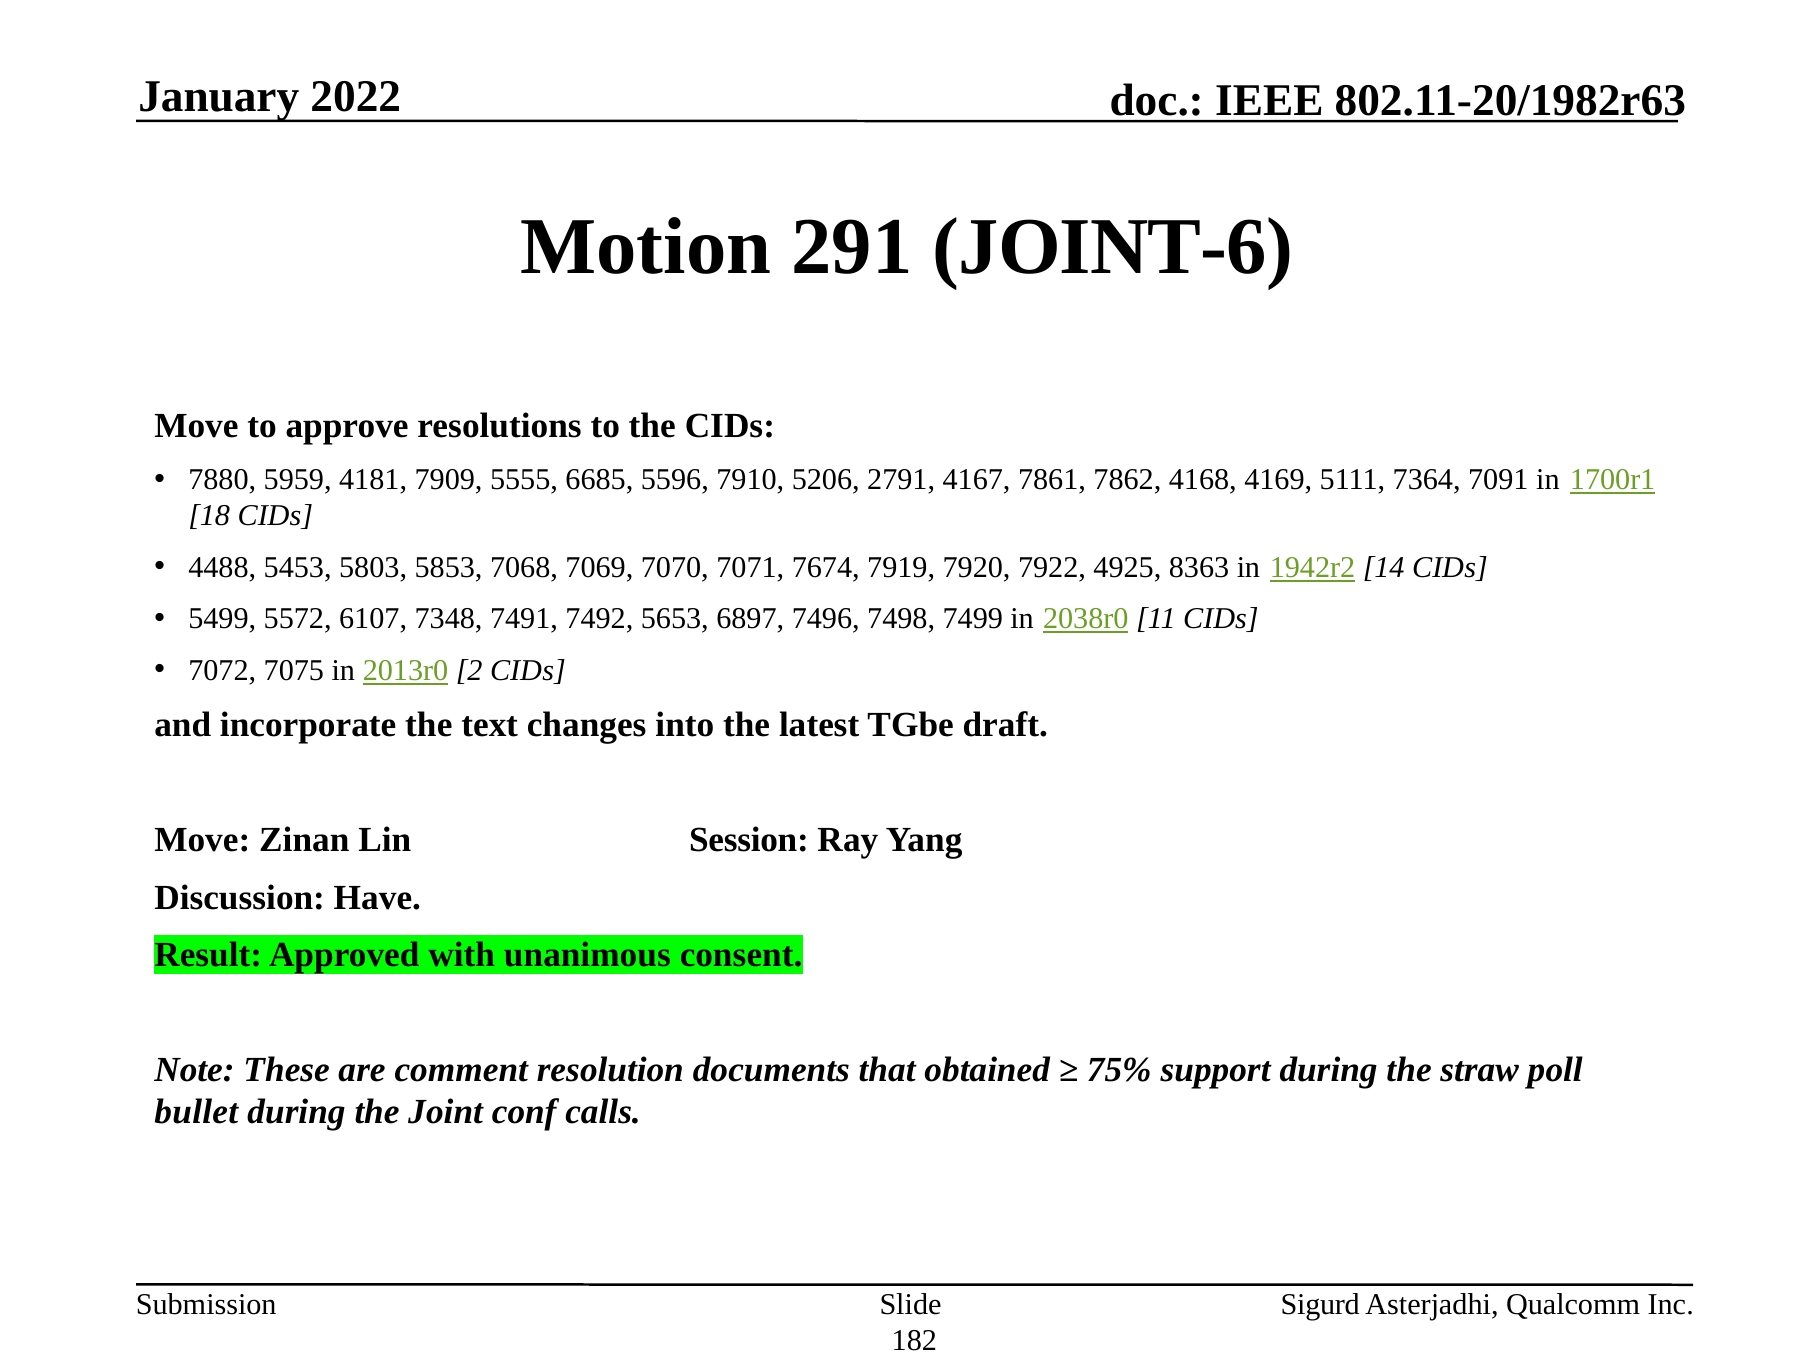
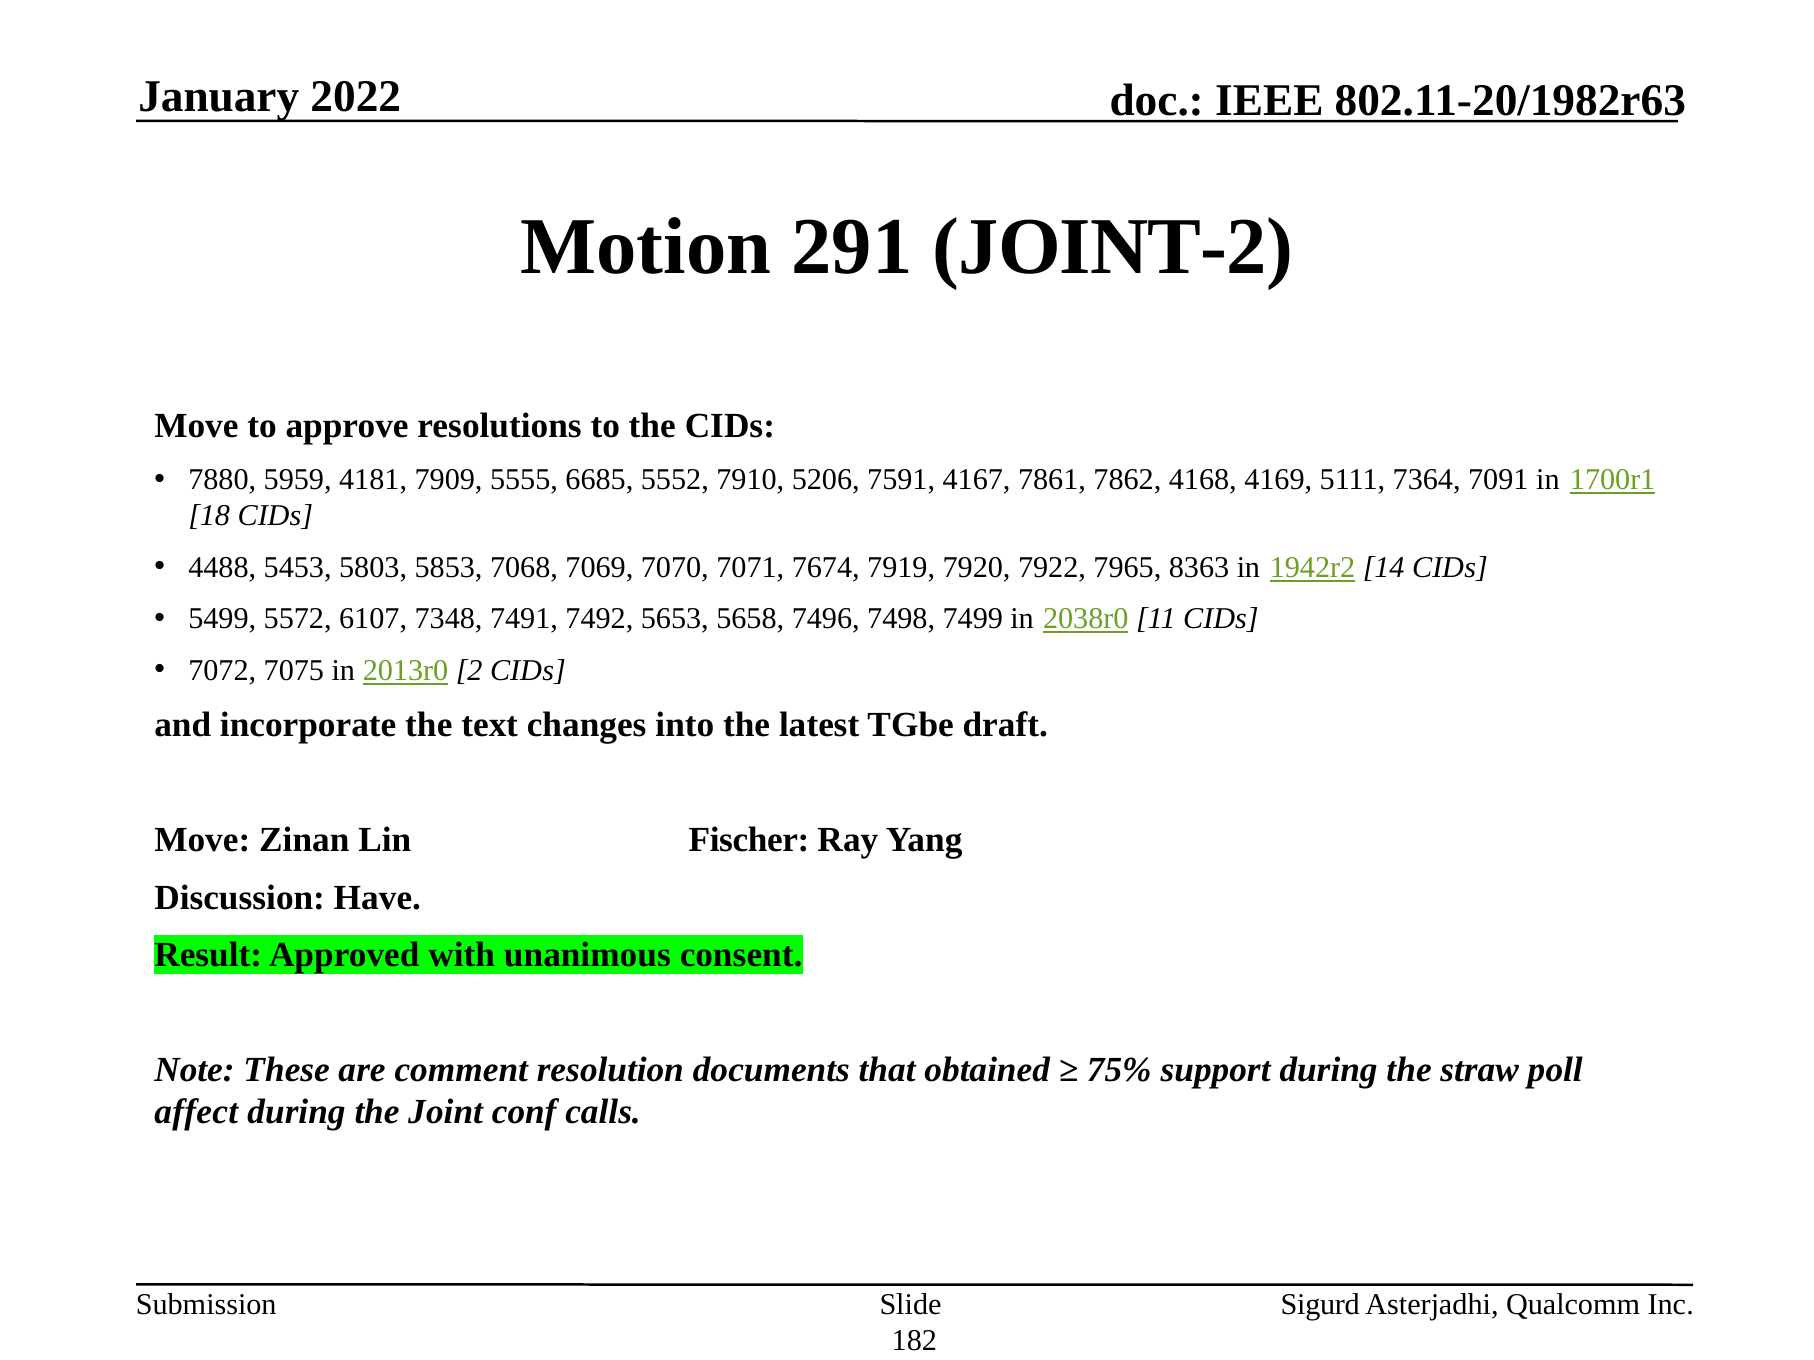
JOINT-6: JOINT-6 -> JOINT-2
5596: 5596 -> 5552
2791: 2791 -> 7591
4925: 4925 -> 7965
6897: 6897 -> 5658
Session: Session -> Fischer
bullet: bullet -> affect
